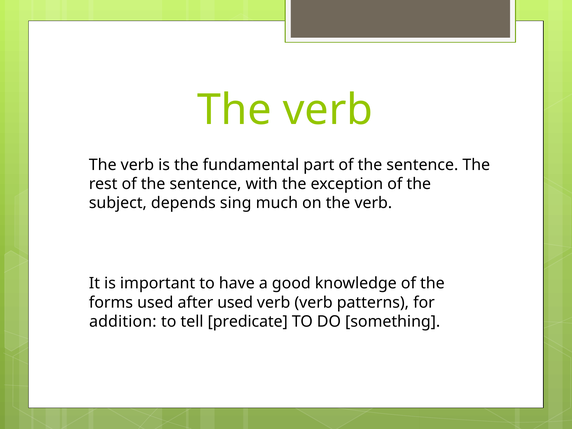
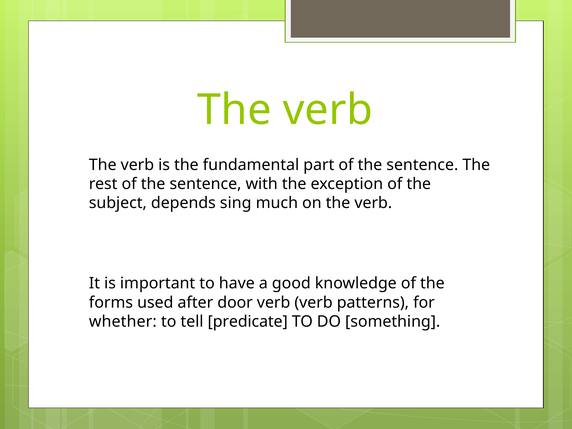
after used: used -> door
addition: addition -> whether
